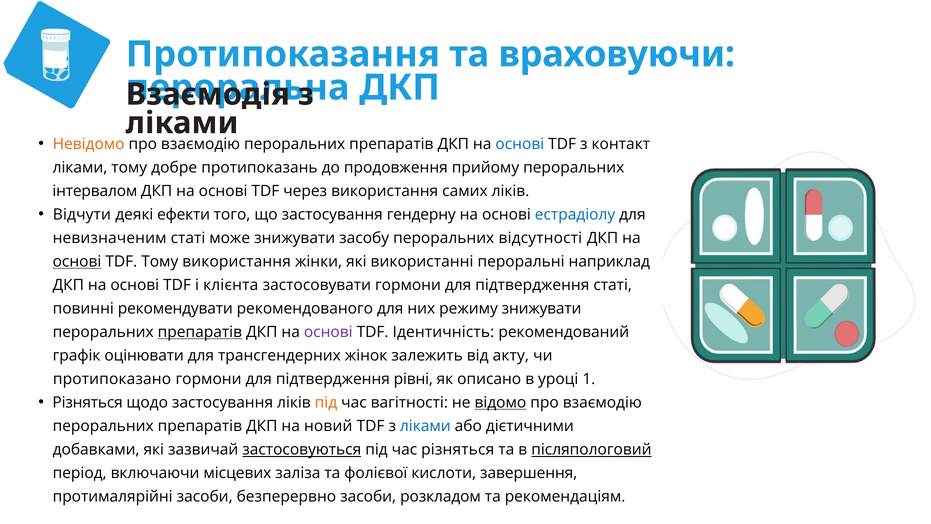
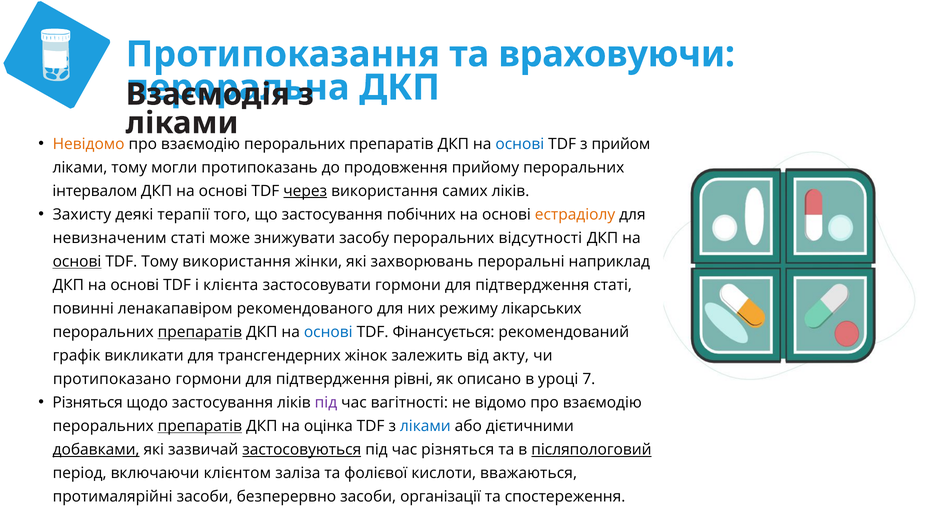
контакт: контакт -> прийом
добре: добре -> могли
через underline: none -> present
Відчути: Відчути -> Захисту
ефекти: ефекти -> терапії
гендерну: гендерну -> побічних
естрадіолу colour: blue -> orange
використанні: використанні -> захворювань
рекомендувати: рекомендувати -> ленакапавіром
режиму знижувати: знижувати -> лікарських
основі at (328, 332) colour: purple -> blue
Ідентичність: Ідентичність -> Фінансується
оцінювати: оцінювати -> викликати
1: 1 -> 7
під at (326, 402) colour: orange -> purple
відомо underline: present -> none
препаратів at (200, 426) underline: none -> present
новий: новий -> оцінка
добавками underline: none -> present
місцевих: місцевих -> клієнтом
завершення: завершення -> вважаються
розкладом: розкладом -> організації
рекомендаціям: рекомендаціям -> спостереження
